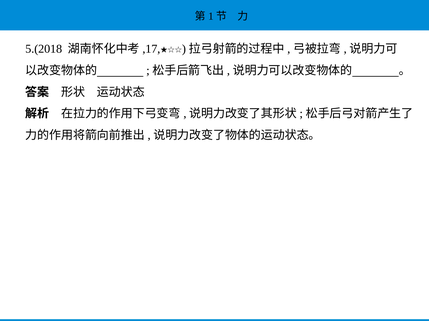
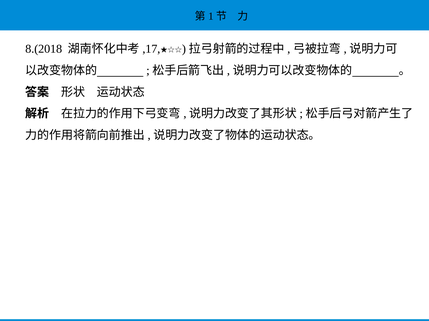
5.(2018: 5.(2018 -> 8.(2018
